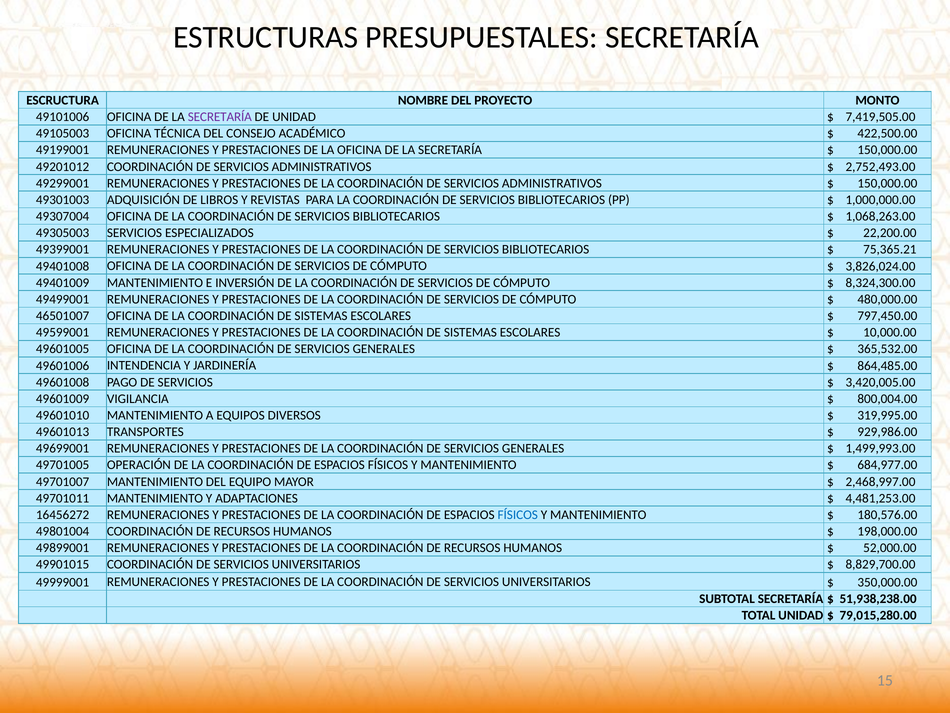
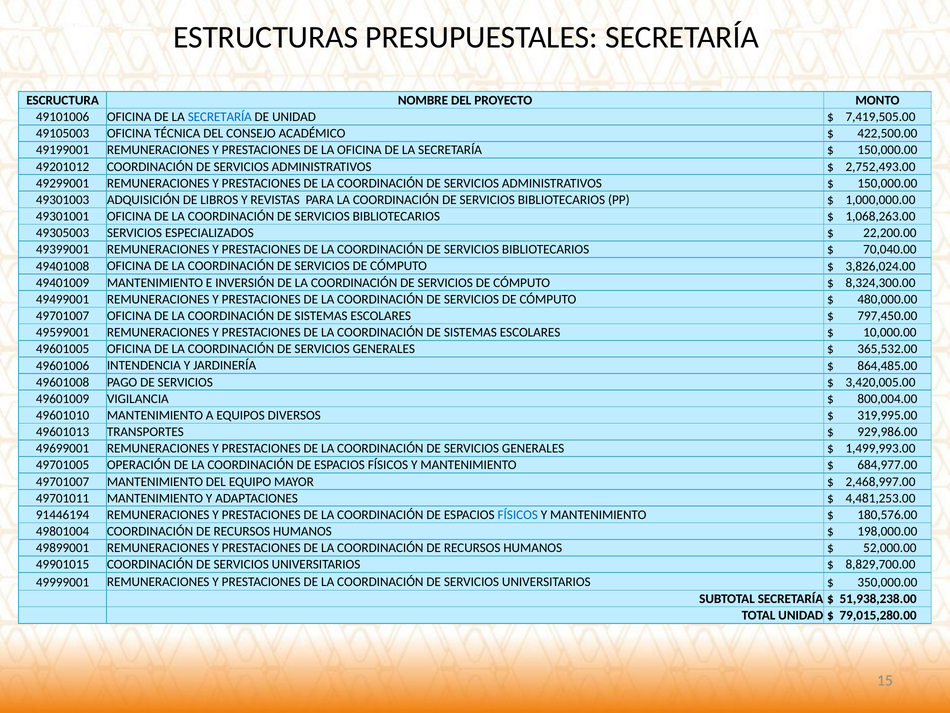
SECRETARÍA at (220, 117) colour: purple -> blue
49307004: 49307004 -> 49301001
75,365.21: 75,365.21 -> 70,040.00
46501007 at (63, 316): 46501007 -> 49701007
16456272: 16456272 -> 91446194
